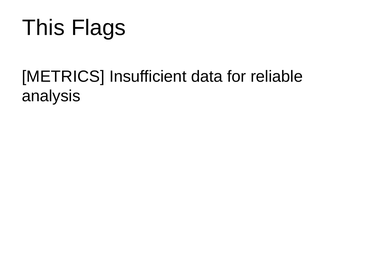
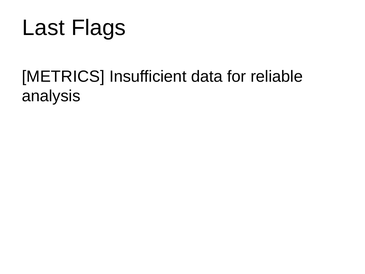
This: This -> Last
